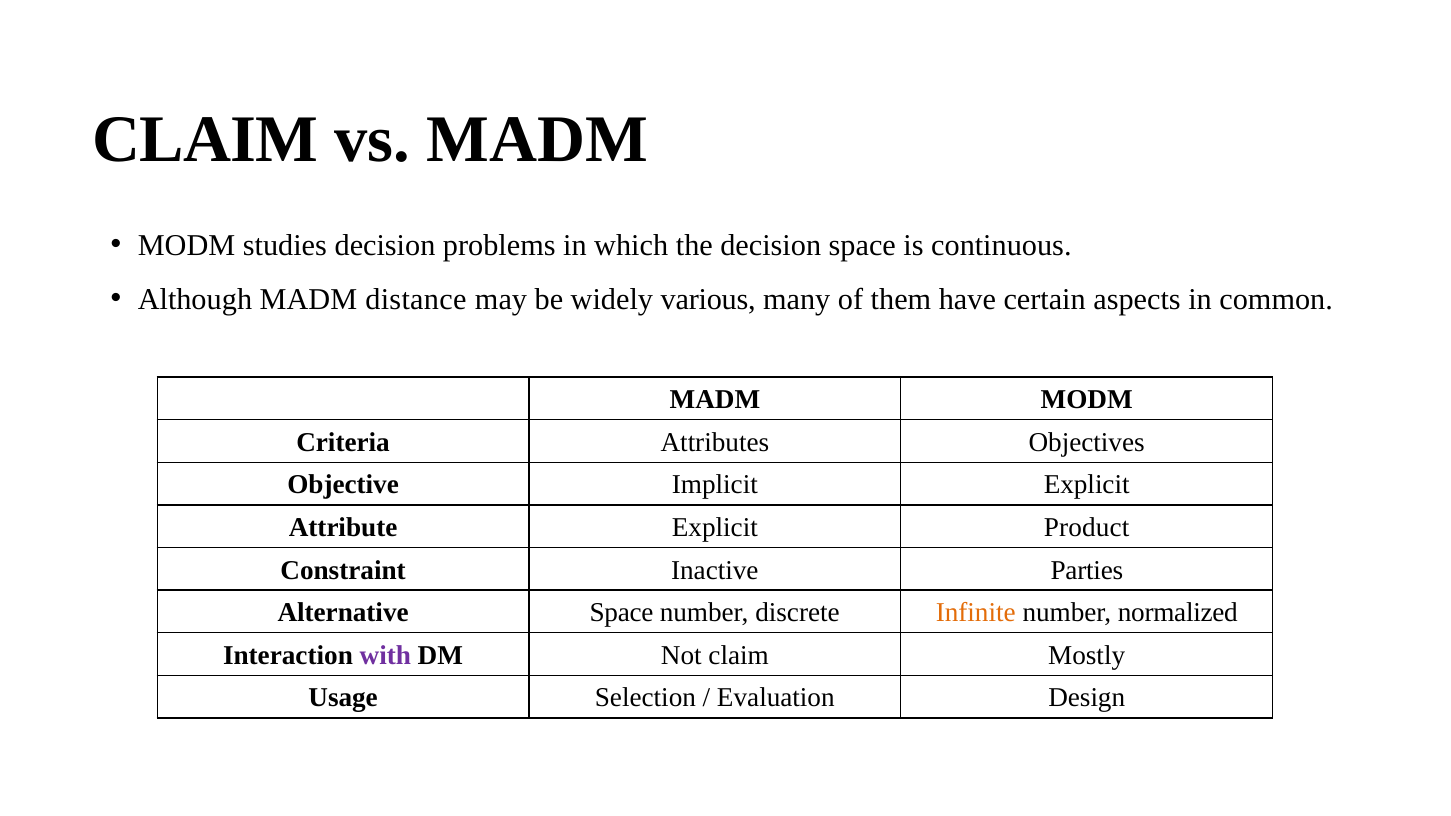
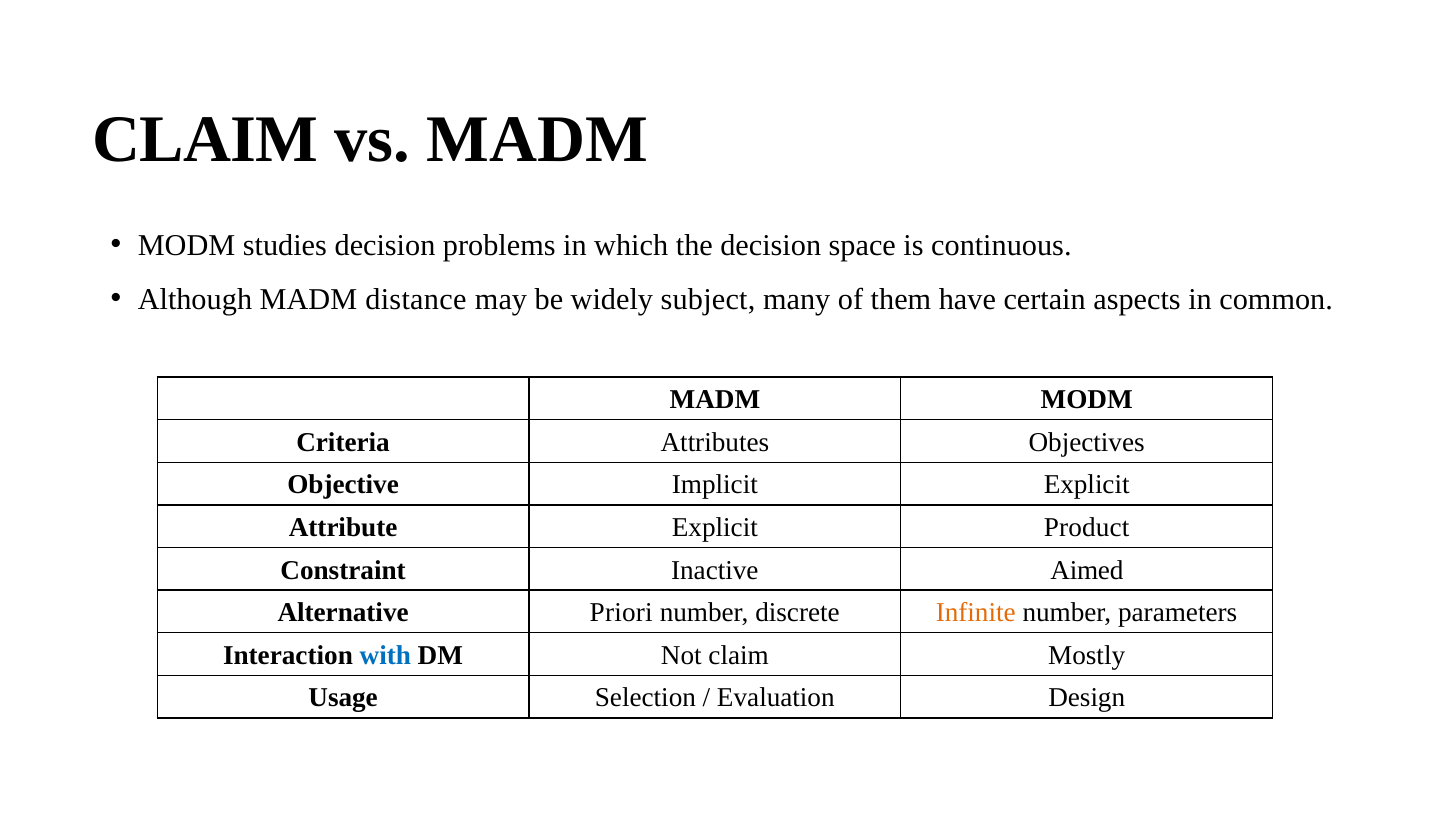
various: various -> subject
Parties: Parties -> Aimed
Alternative Space: Space -> Priori
normalized: normalized -> parameters
with colour: purple -> blue
